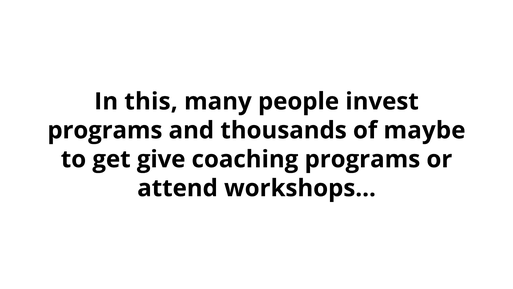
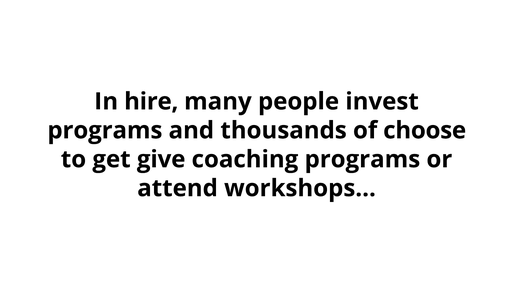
this: this -> hire
maybe: maybe -> choose
